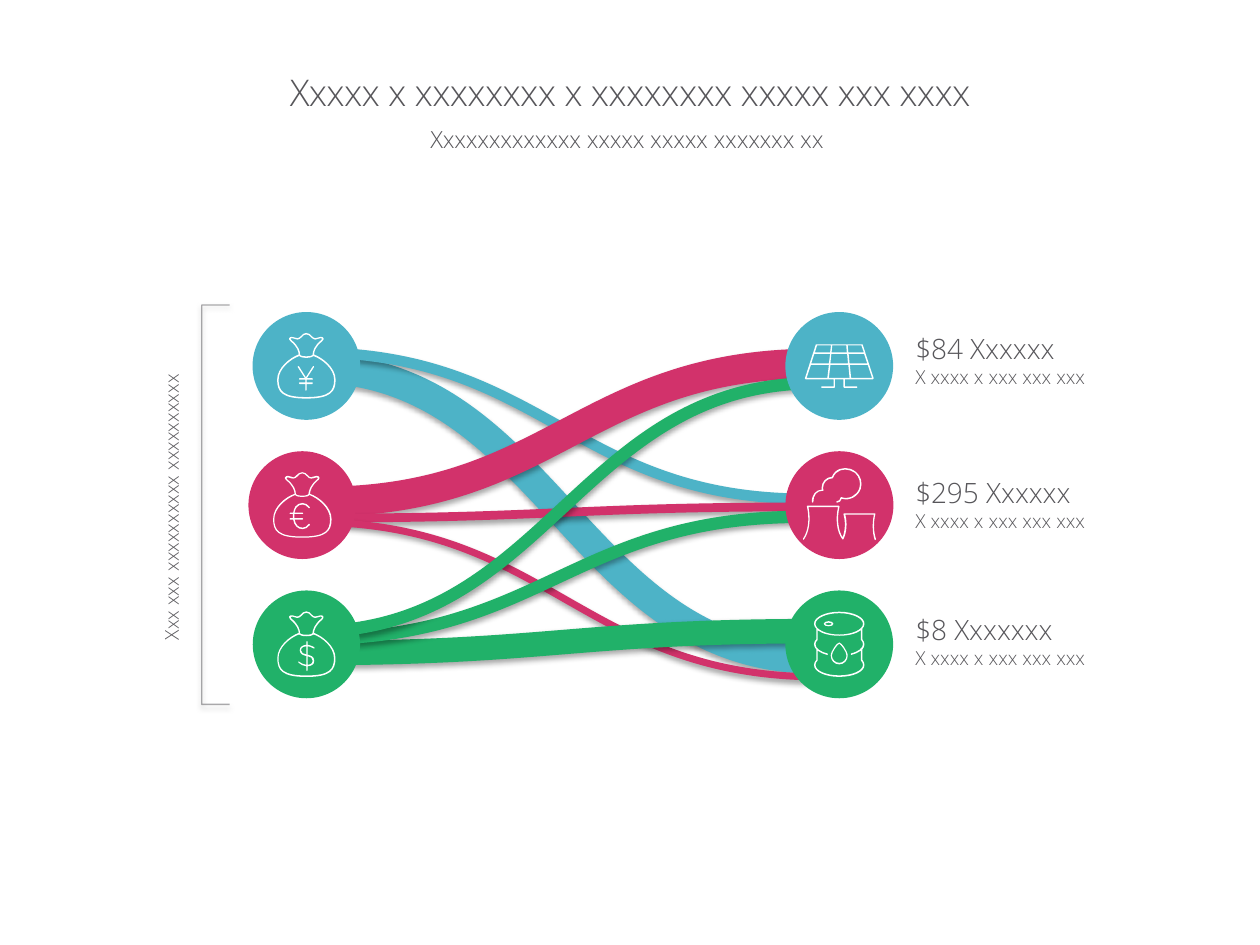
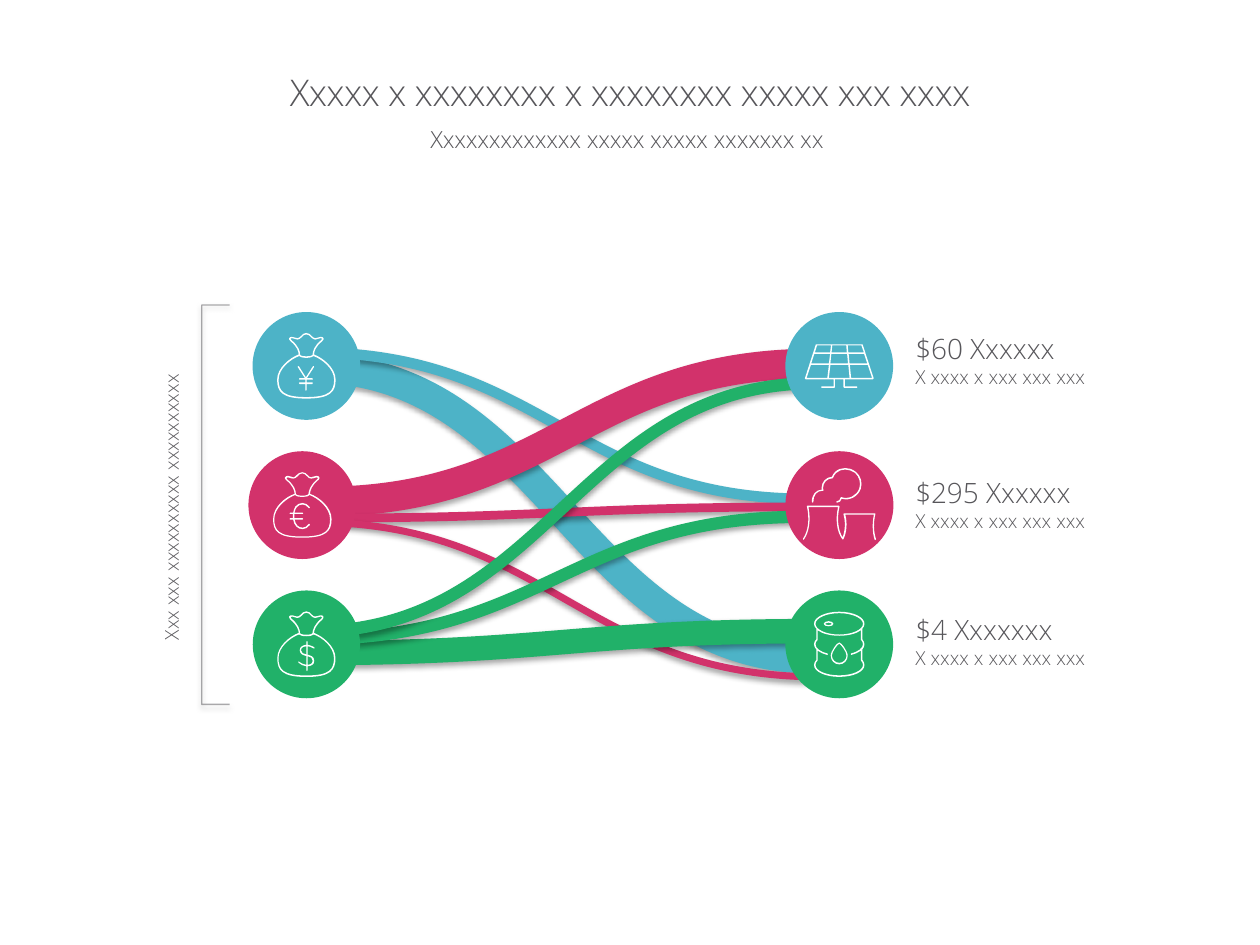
$84: $84 -> $60
$8: $8 -> $4
